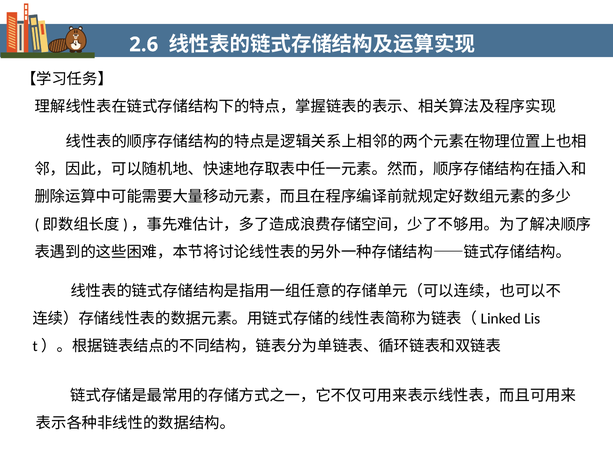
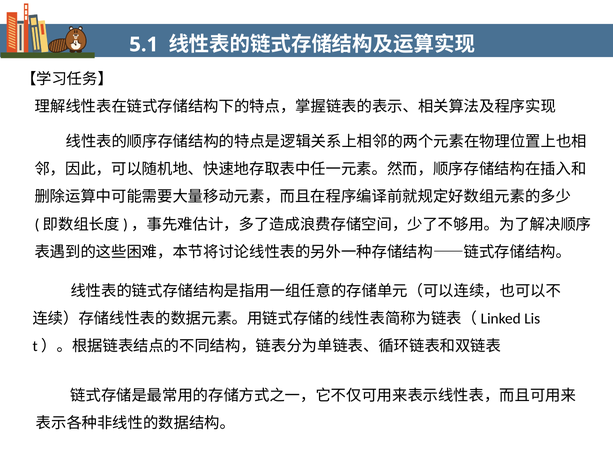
2.6: 2.6 -> 5.1
